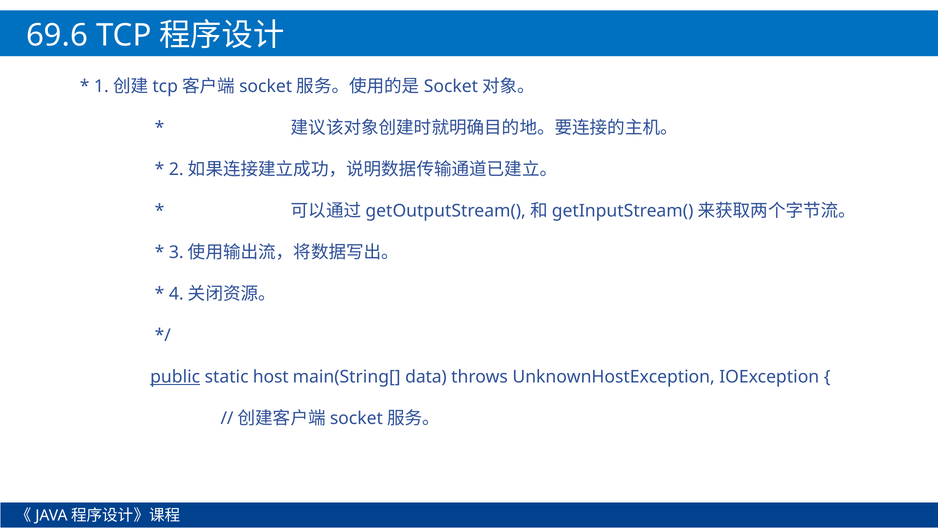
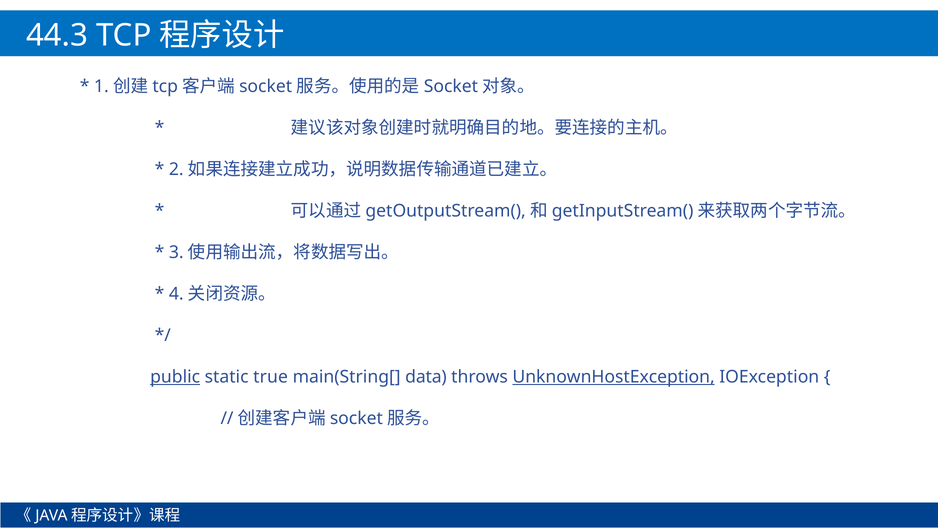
69.6: 69.6 -> 44.3
host: host -> true
UnknownHostException underline: none -> present
